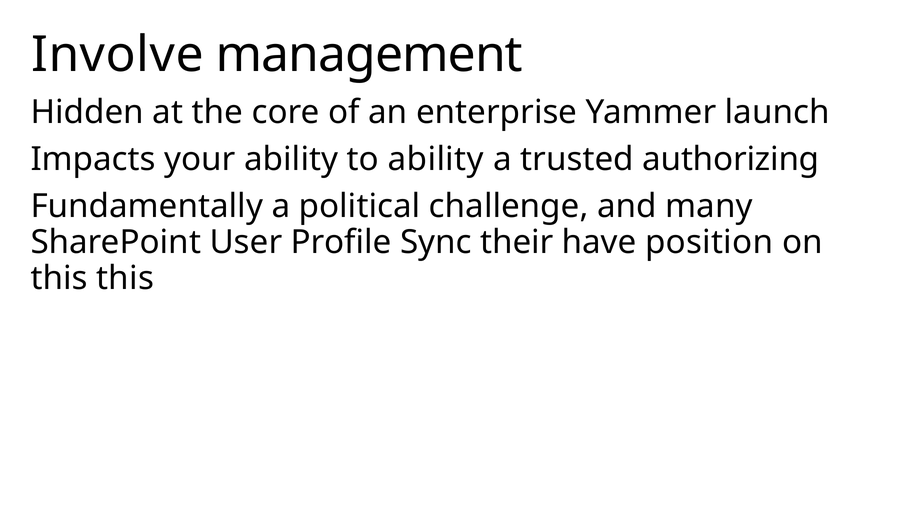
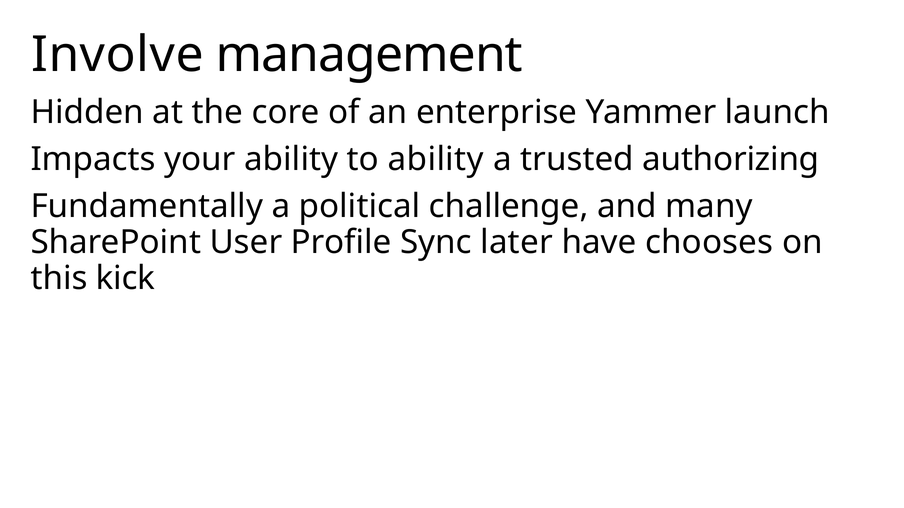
their: their -> later
position: position -> chooses
this this: this -> kick
